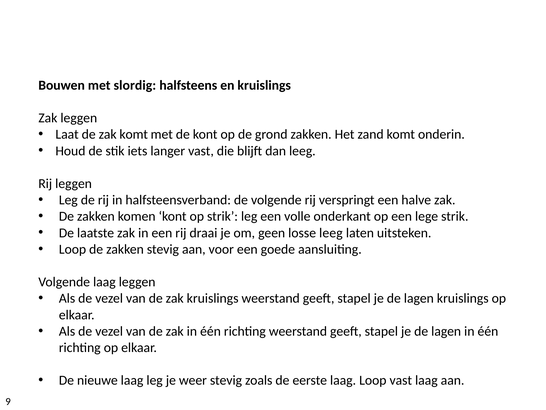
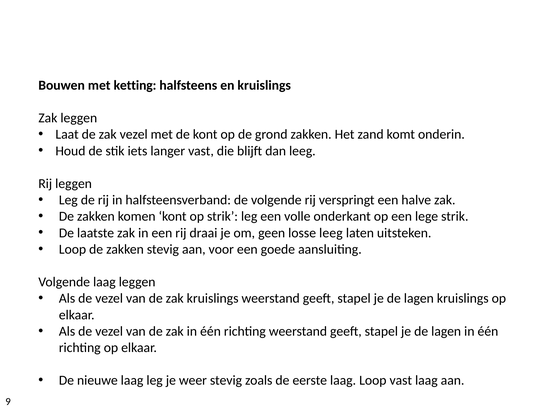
slordig: slordig -> ketting
zak komt: komt -> vezel
